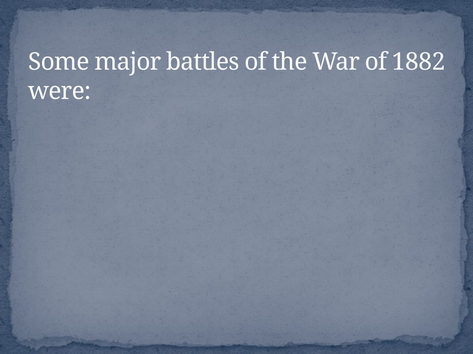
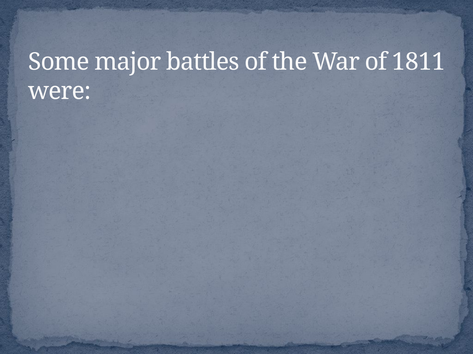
1882: 1882 -> 1811
